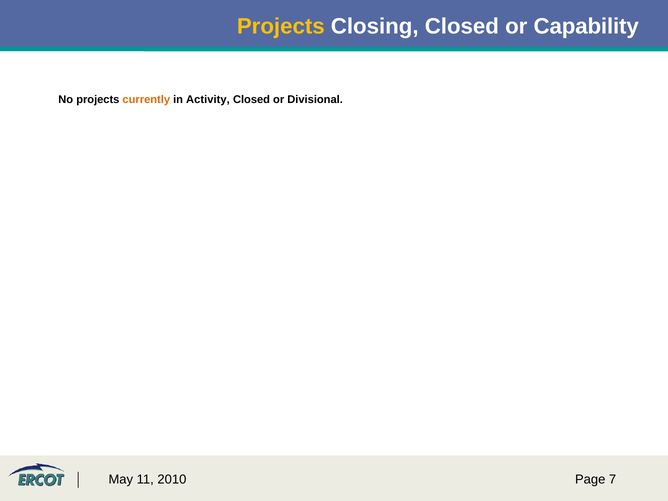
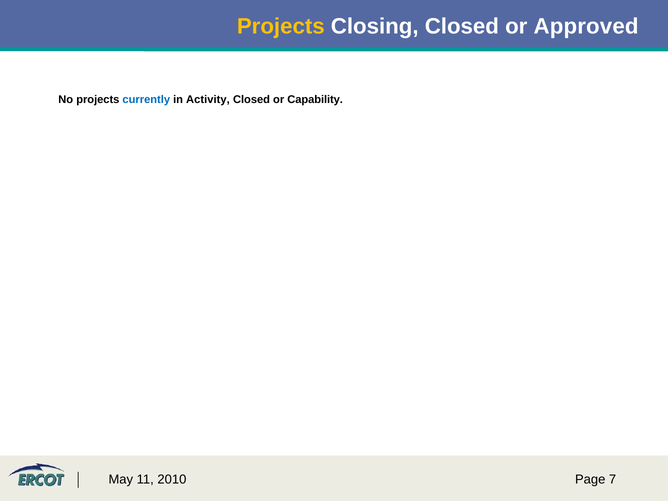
Capability: Capability -> Approved
currently colour: orange -> blue
Divisional: Divisional -> Capability
